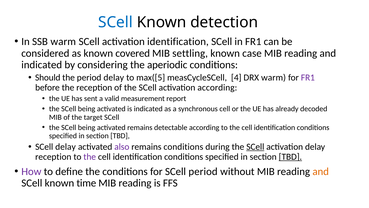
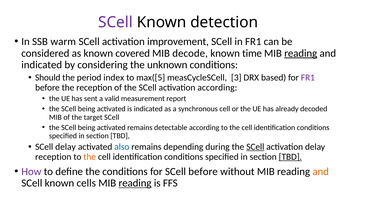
SCell at (115, 22) colour: blue -> purple
activation identification: identification -> improvement
settling: settling -> decode
case: case -> time
reading at (301, 53) underline: none -> present
aperiodic: aperiodic -> unknown
period delay: delay -> index
4: 4 -> 3
DRX warm: warm -> based
also colour: purple -> blue
remains conditions: conditions -> depending
the at (90, 156) colour: purple -> orange
SCell period: period -> before
time: time -> cells
reading at (135, 183) underline: none -> present
